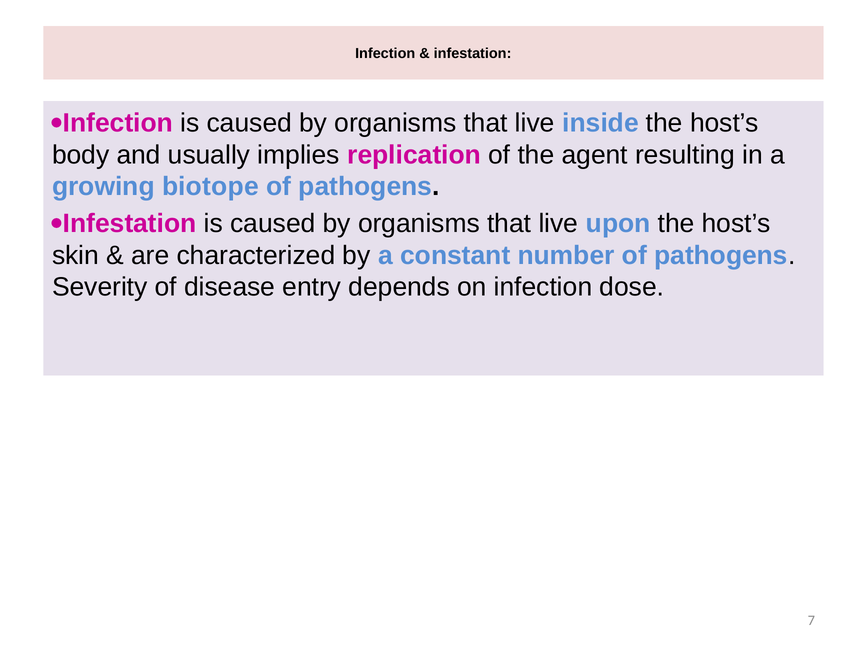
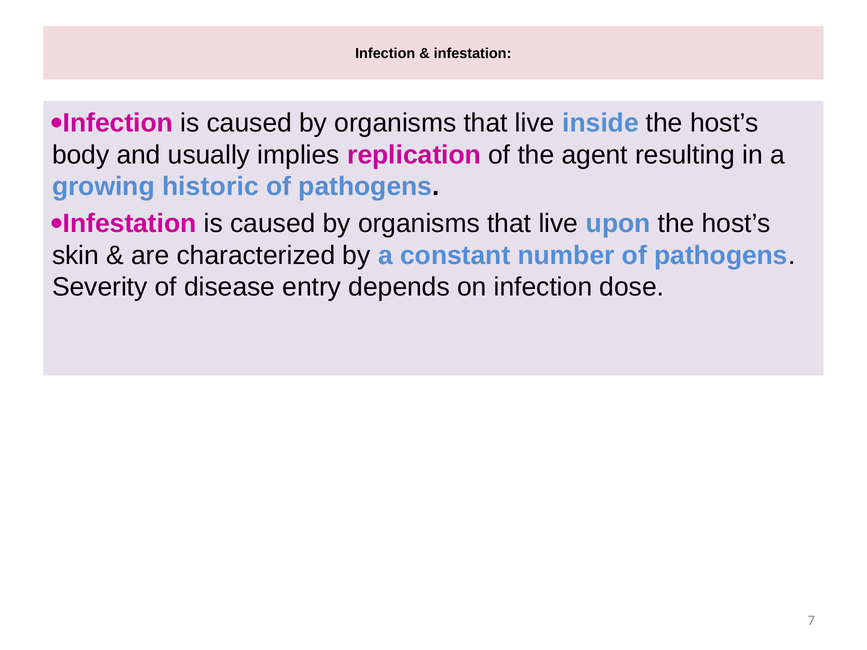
biotope: biotope -> historic
